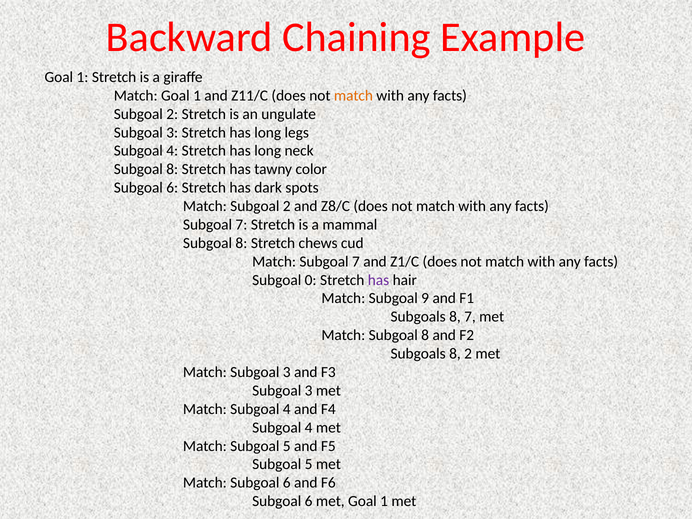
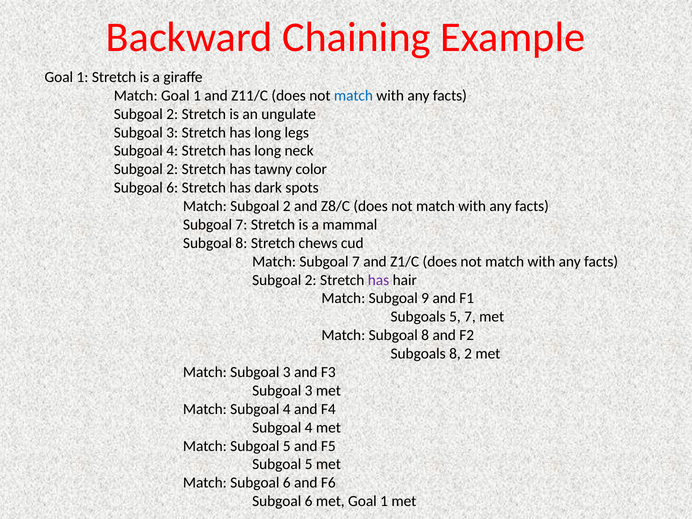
match at (353, 96) colour: orange -> blue
8 at (172, 169): 8 -> 2
0 at (311, 280): 0 -> 2
8 at (455, 317): 8 -> 5
